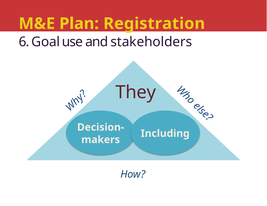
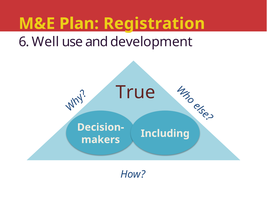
Goal: Goal -> Well
stakeholders: stakeholders -> development
They: They -> True
